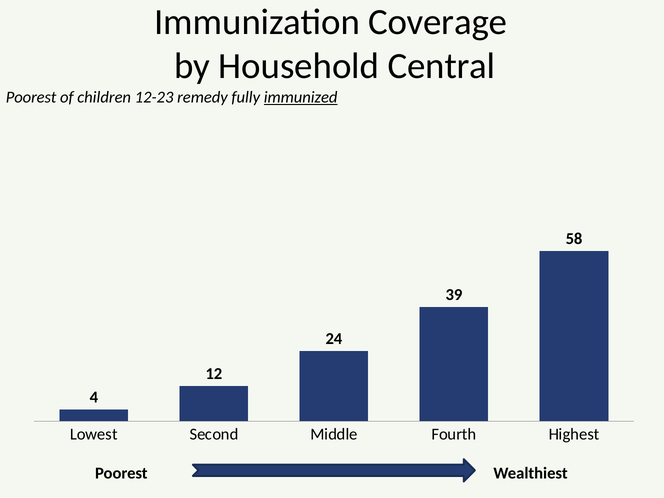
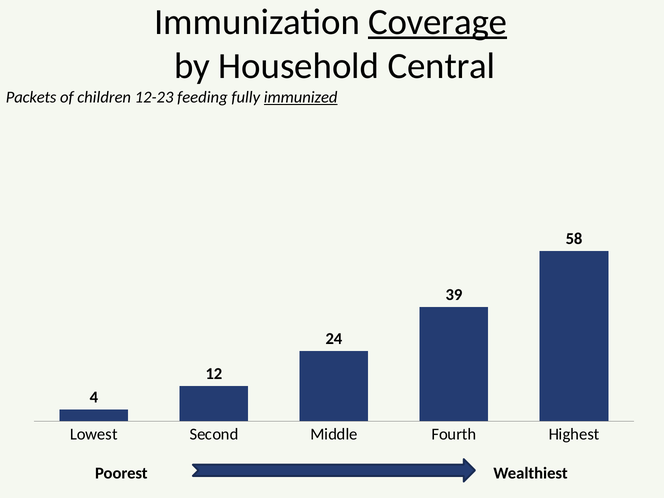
Coverage underline: none -> present
Poorest at (31, 97): Poorest -> Packets
remedy: remedy -> feeding
